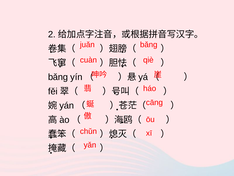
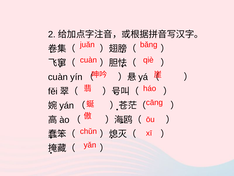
bǎnɡ at (58, 77): bǎnɡ -> cuàn
